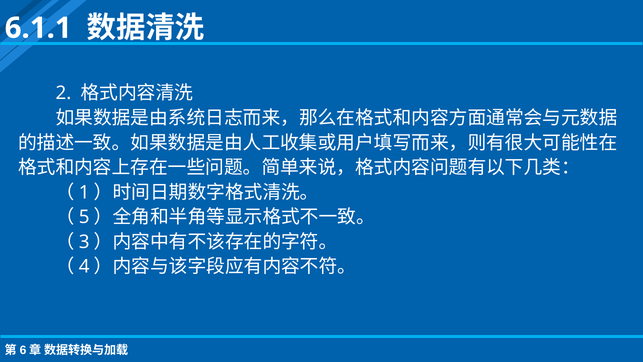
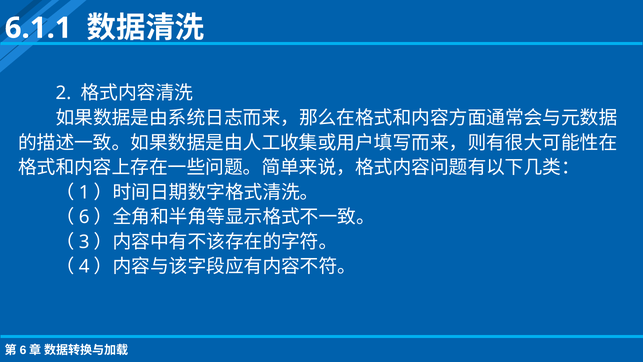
5: 5 -> 6
